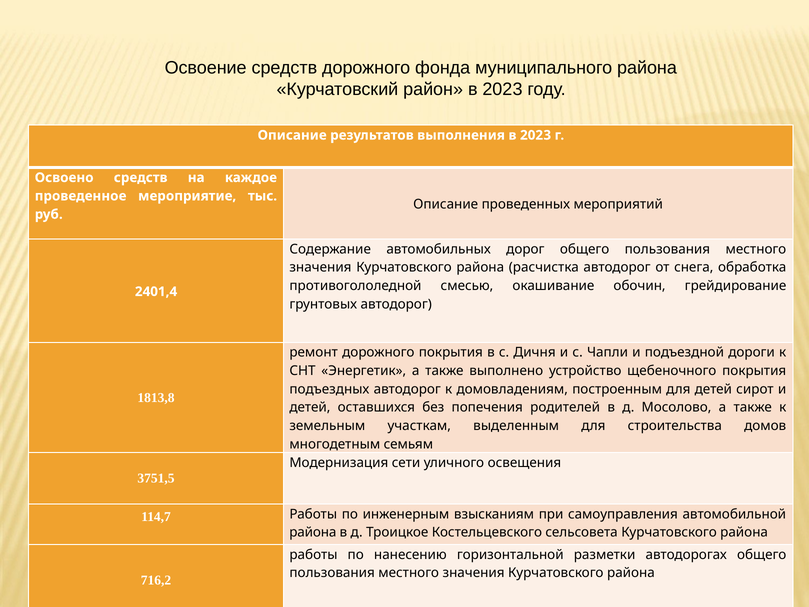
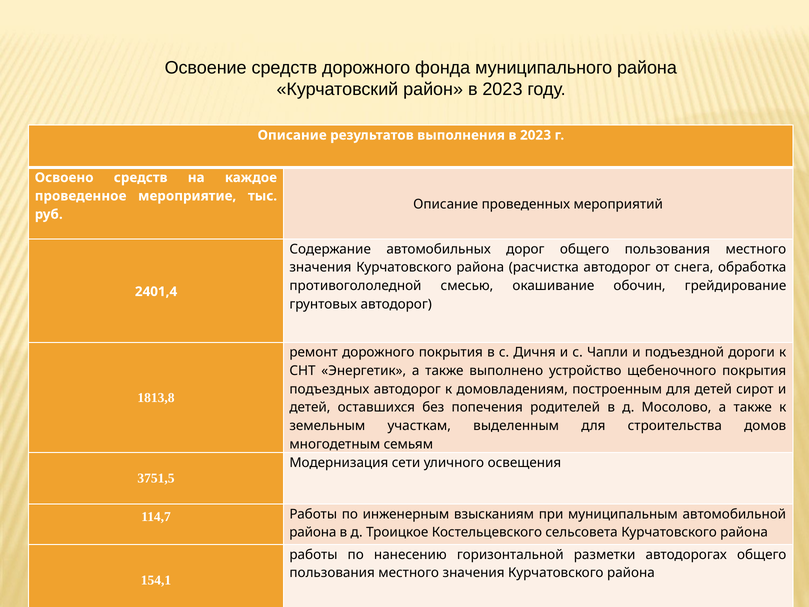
самоуправления: самоуправления -> муниципальным
716,2: 716,2 -> 154,1
